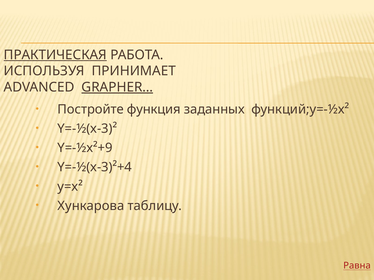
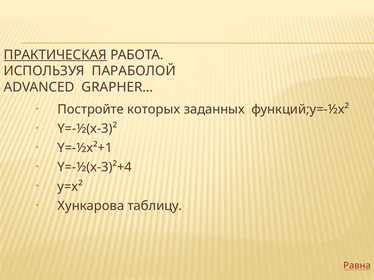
ПРИНИМАЕТ: ПРИНИМАЕТ -> ПАРАБОЛОЙ
GRAPHER… underline: present -> none
функция: функция -> которых
Y=-½x²+9: Y=-½x²+9 -> Y=-½x²+1
